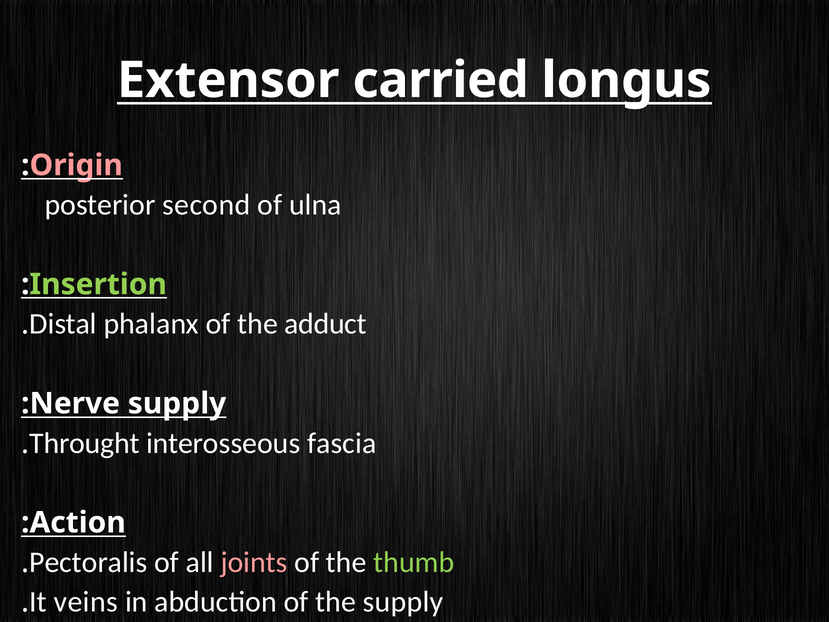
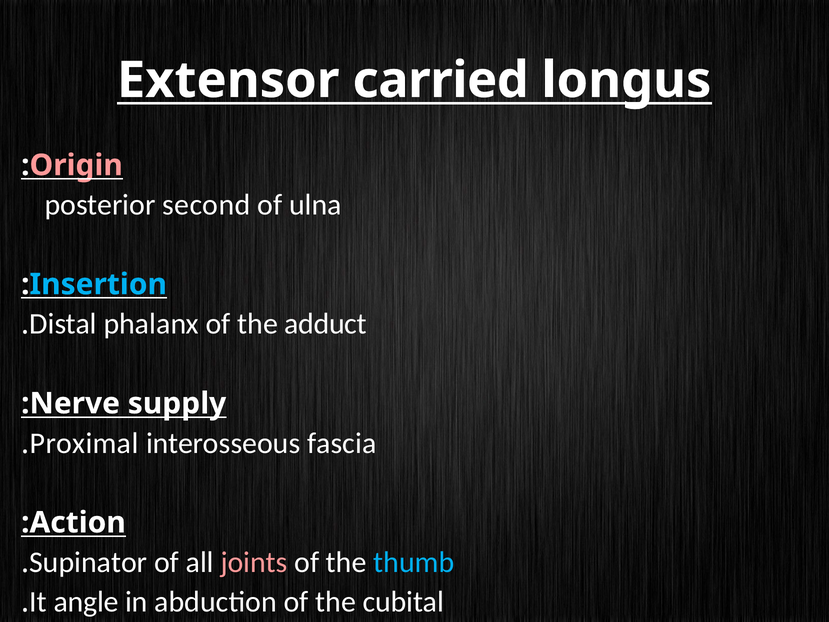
Insertion colour: light green -> light blue
Throught: Throught -> Proximal
Pectoralis: Pectoralis -> Supinator
thumb colour: light green -> light blue
veins: veins -> angle
the supply: supply -> cubital
